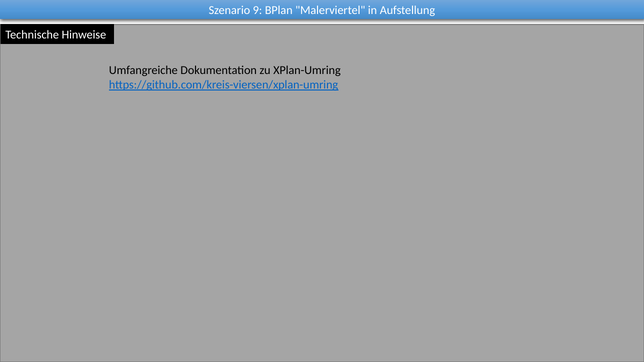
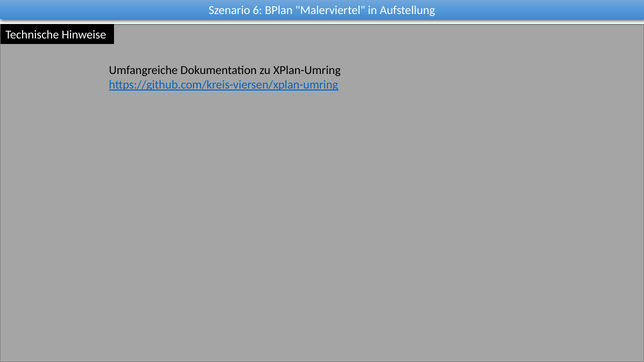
9: 9 -> 6
